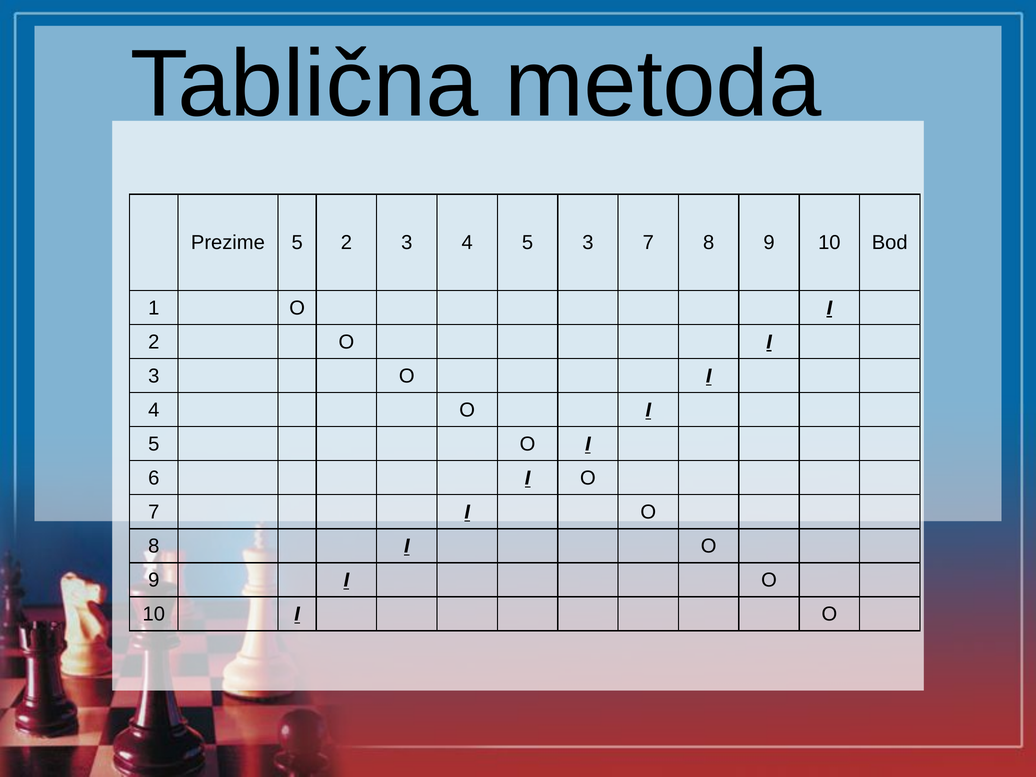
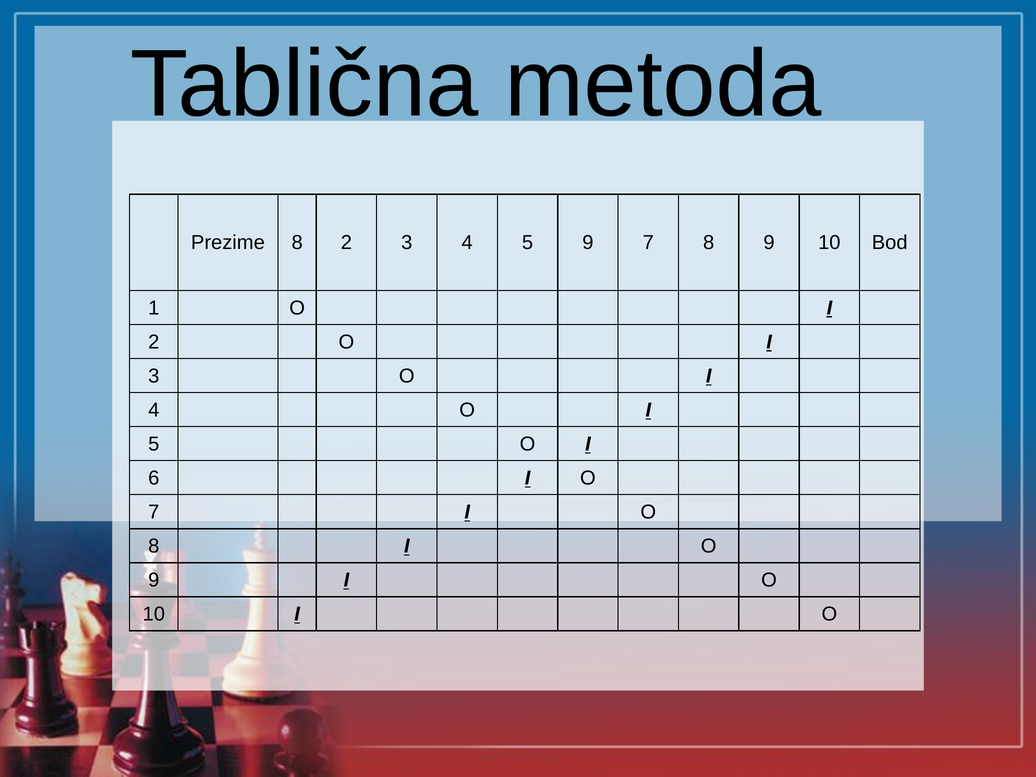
Prezime 5: 5 -> 8
5 3: 3 -> 9
